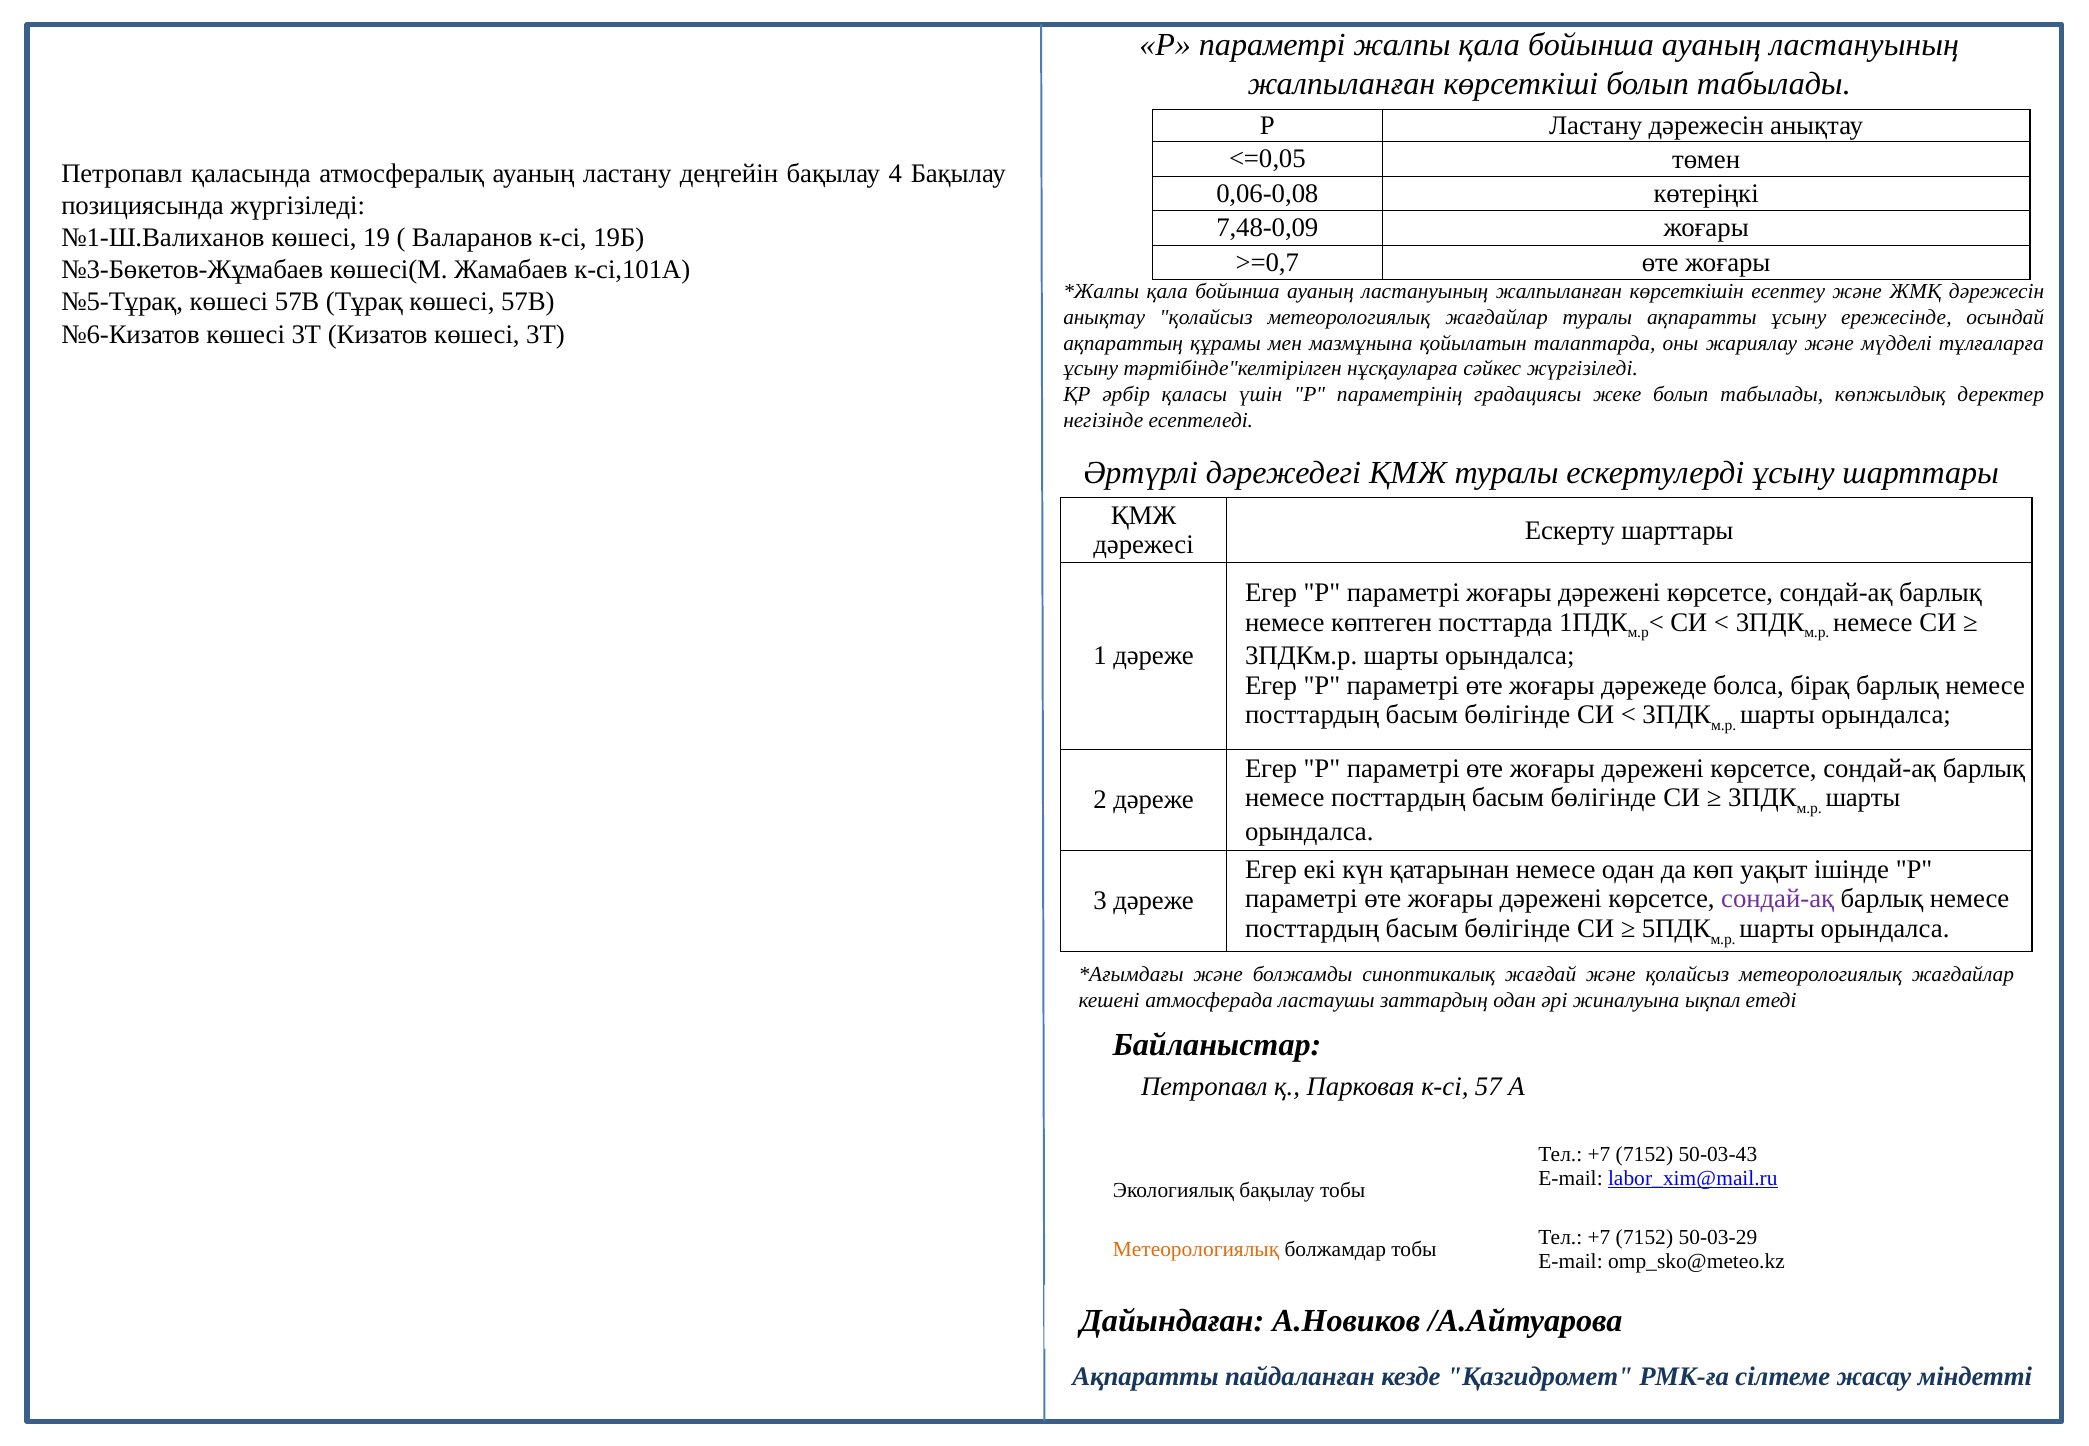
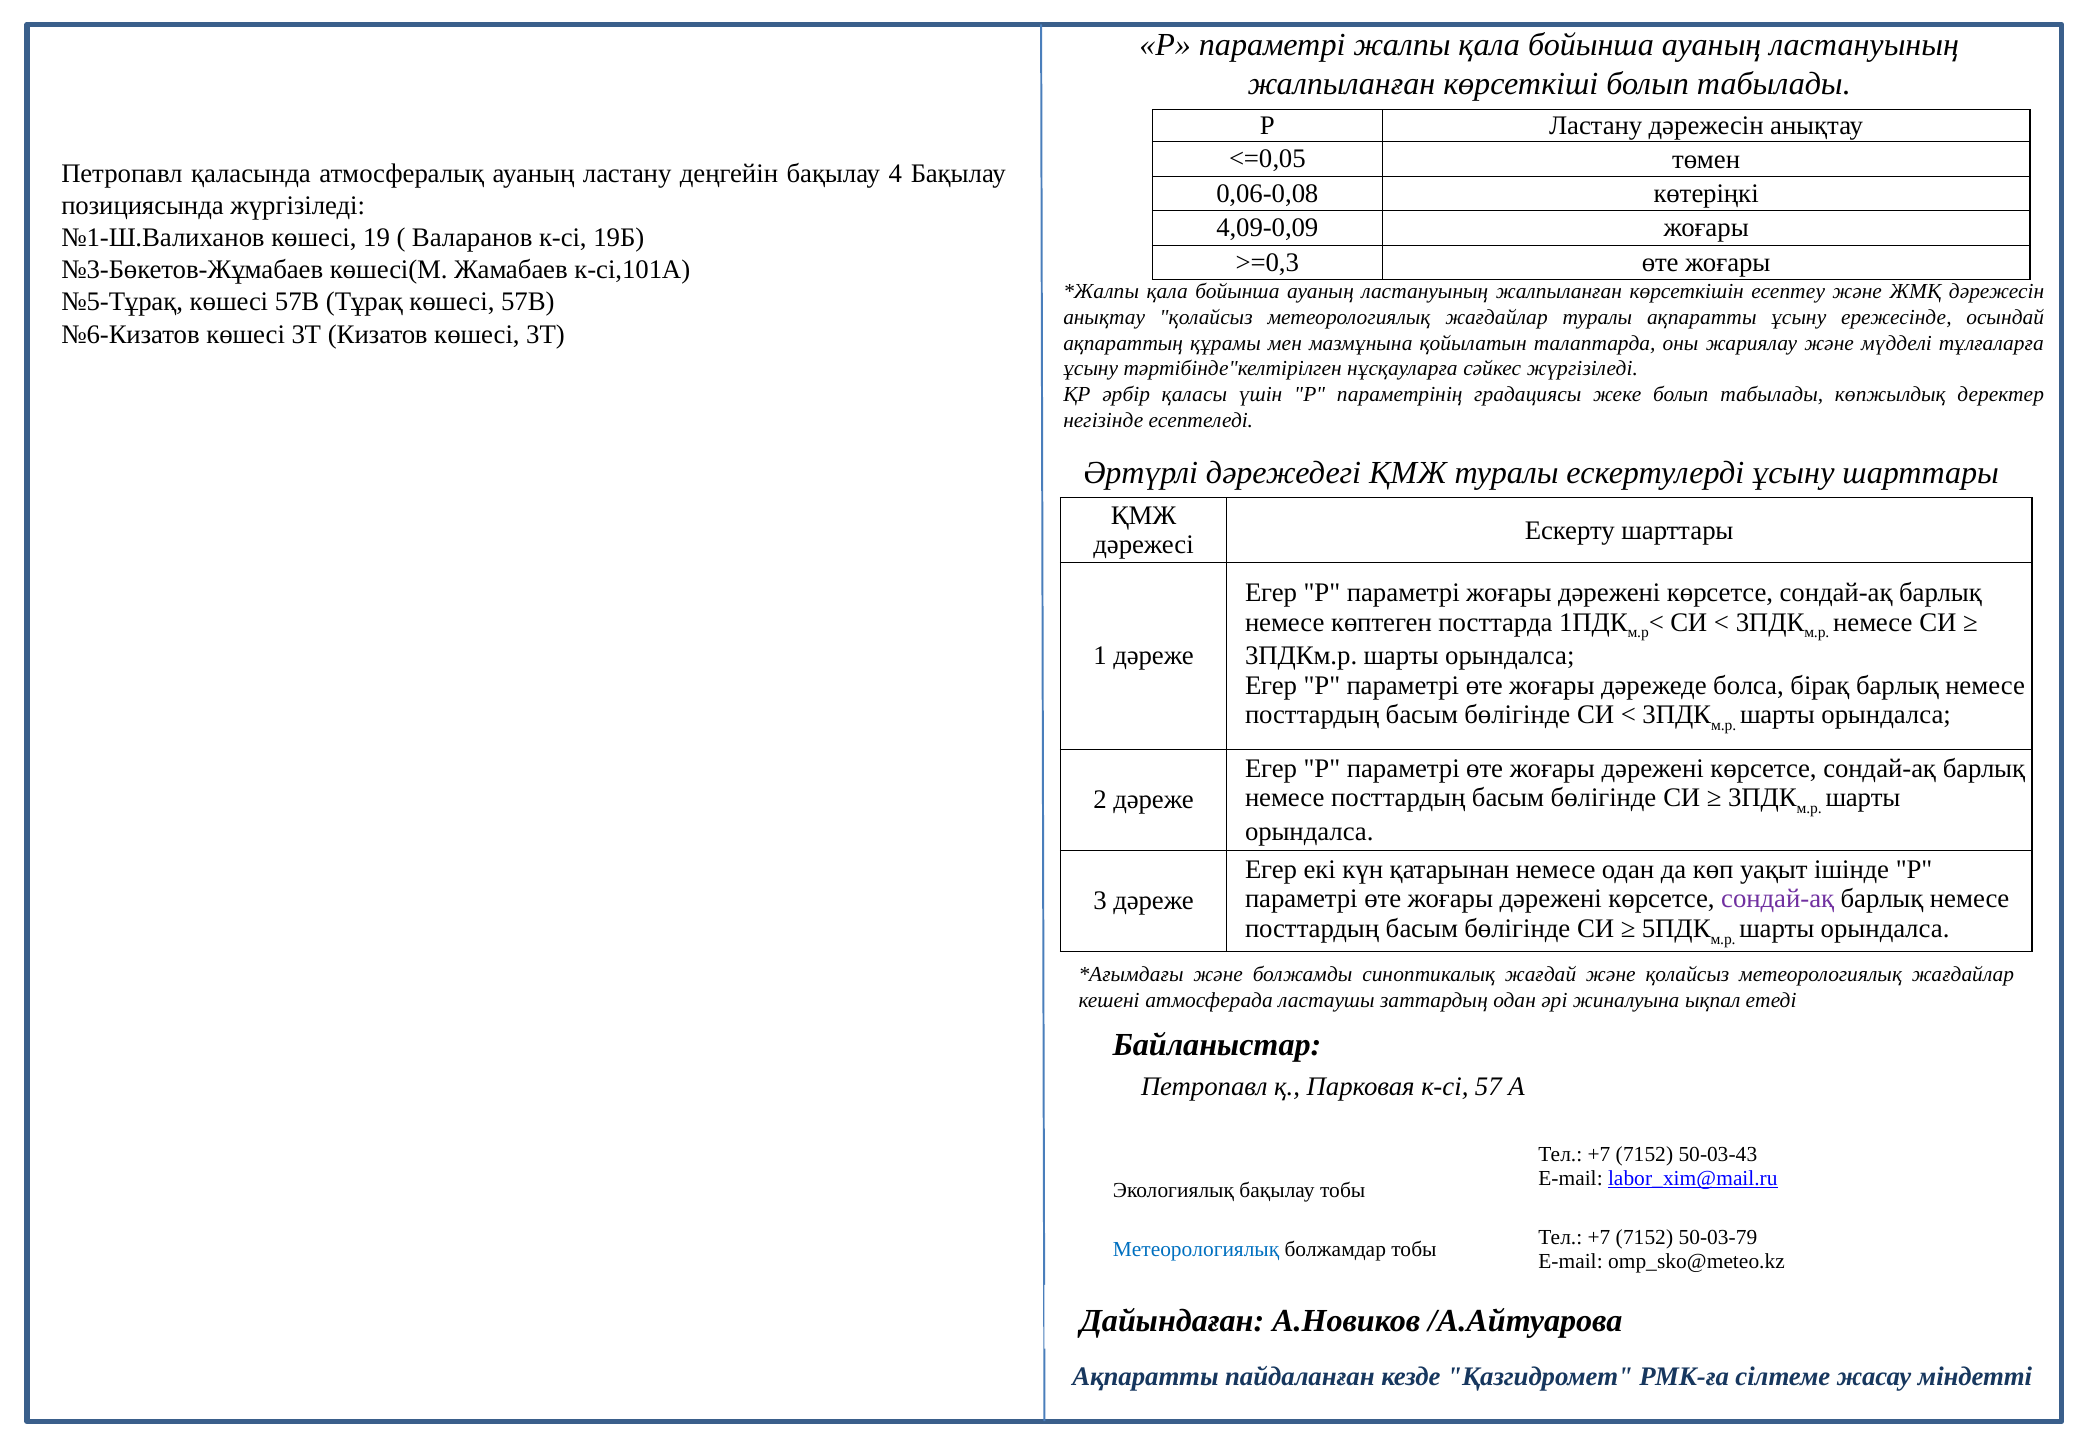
7,48-0,09: 7,48-0,09 -> 4,09-0,09
>=0,7: >=0,7 -> >=0,3
50-03-29: 50-03-29 -> 50-03-79
Метеорологиялық at (1196, 1250) colour: orange -> blue
